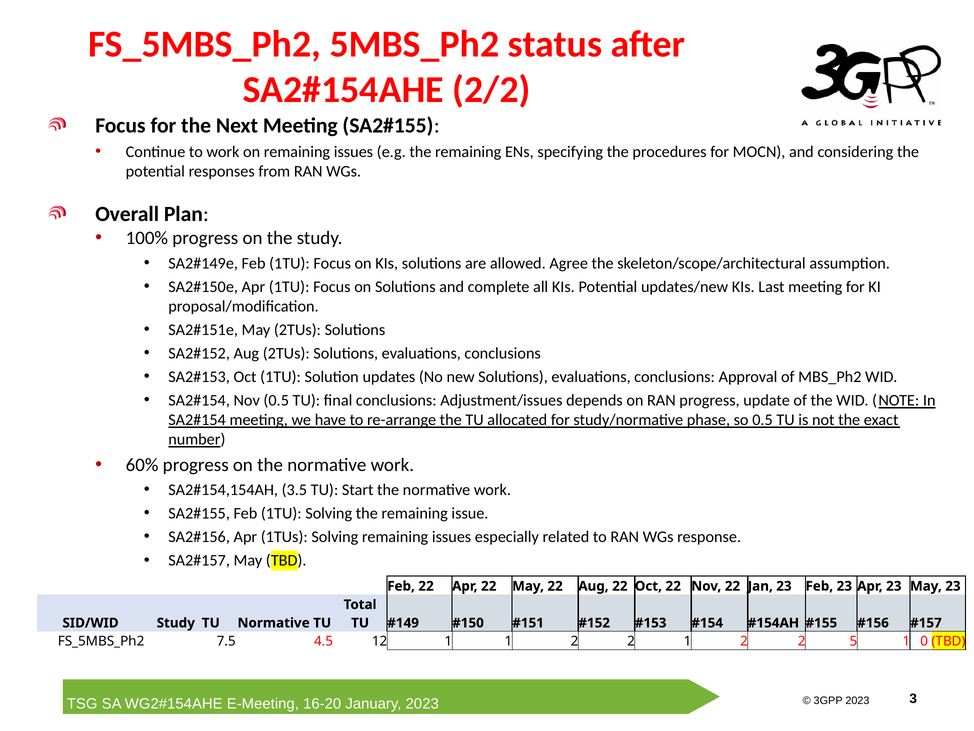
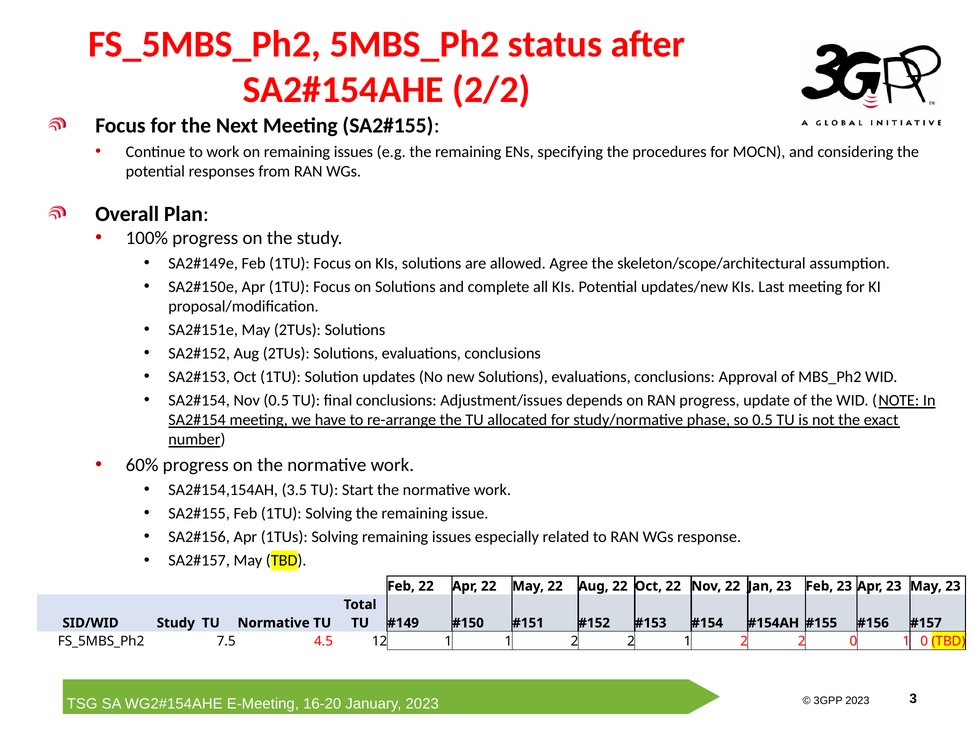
2 5: 5 -> 0
